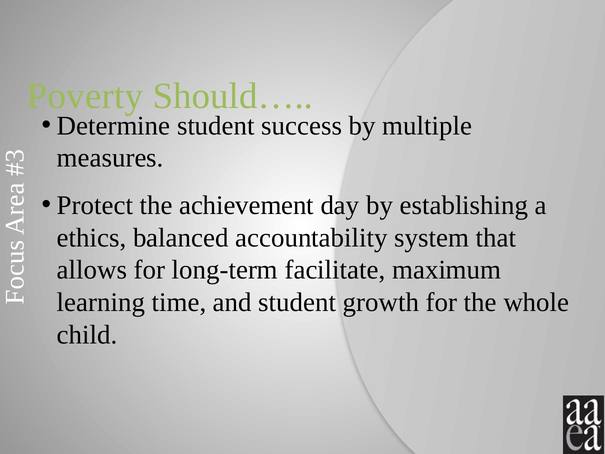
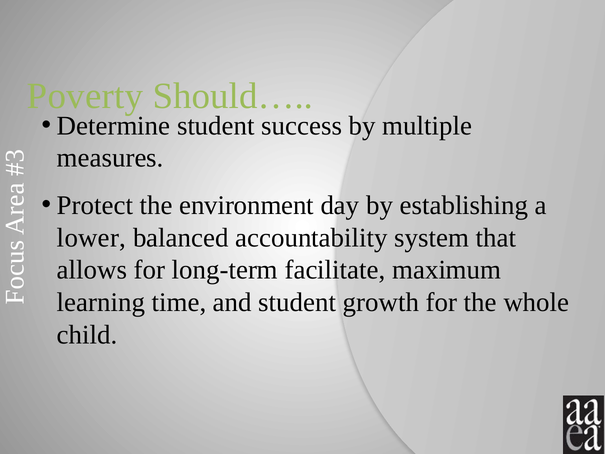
achievement: achievement -> environment
ethics: ethics -> lower
